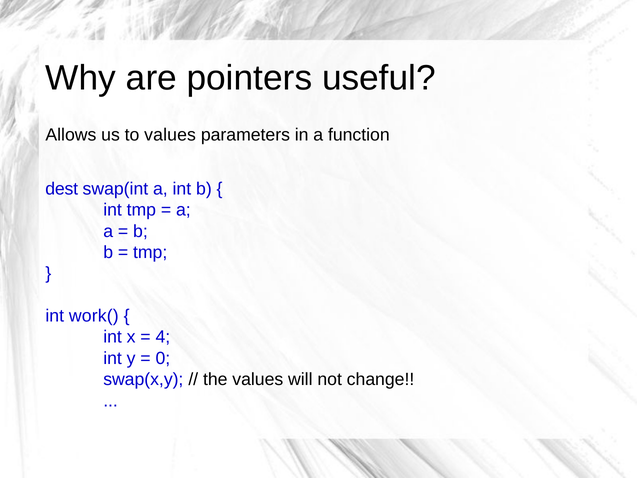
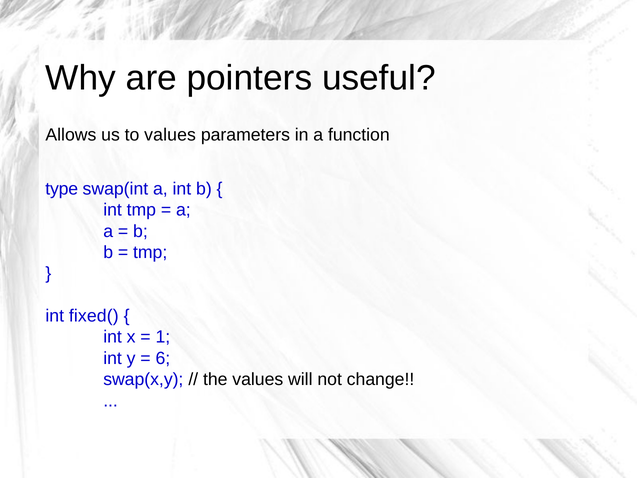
dest: dest -> type
work(: work( -> fixed(
4: 4 -> 1
0: 0 -> 6
